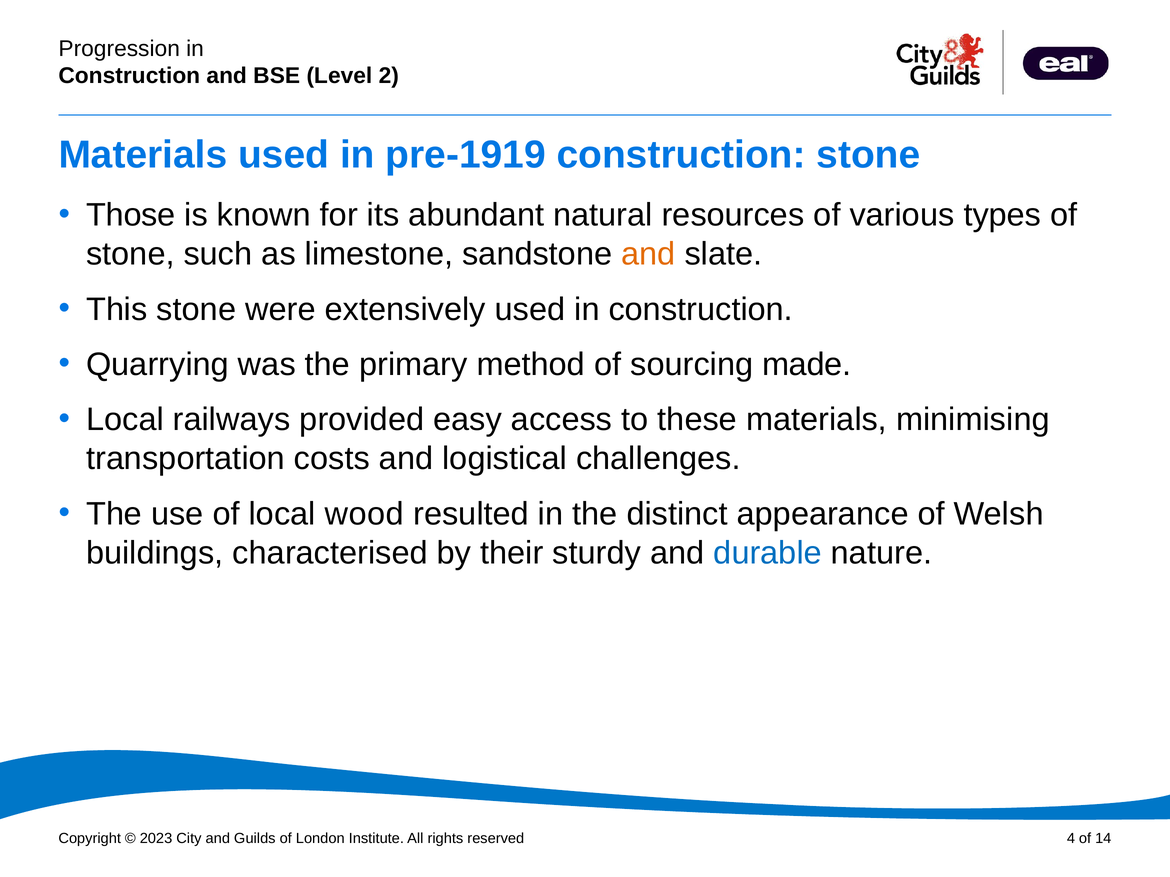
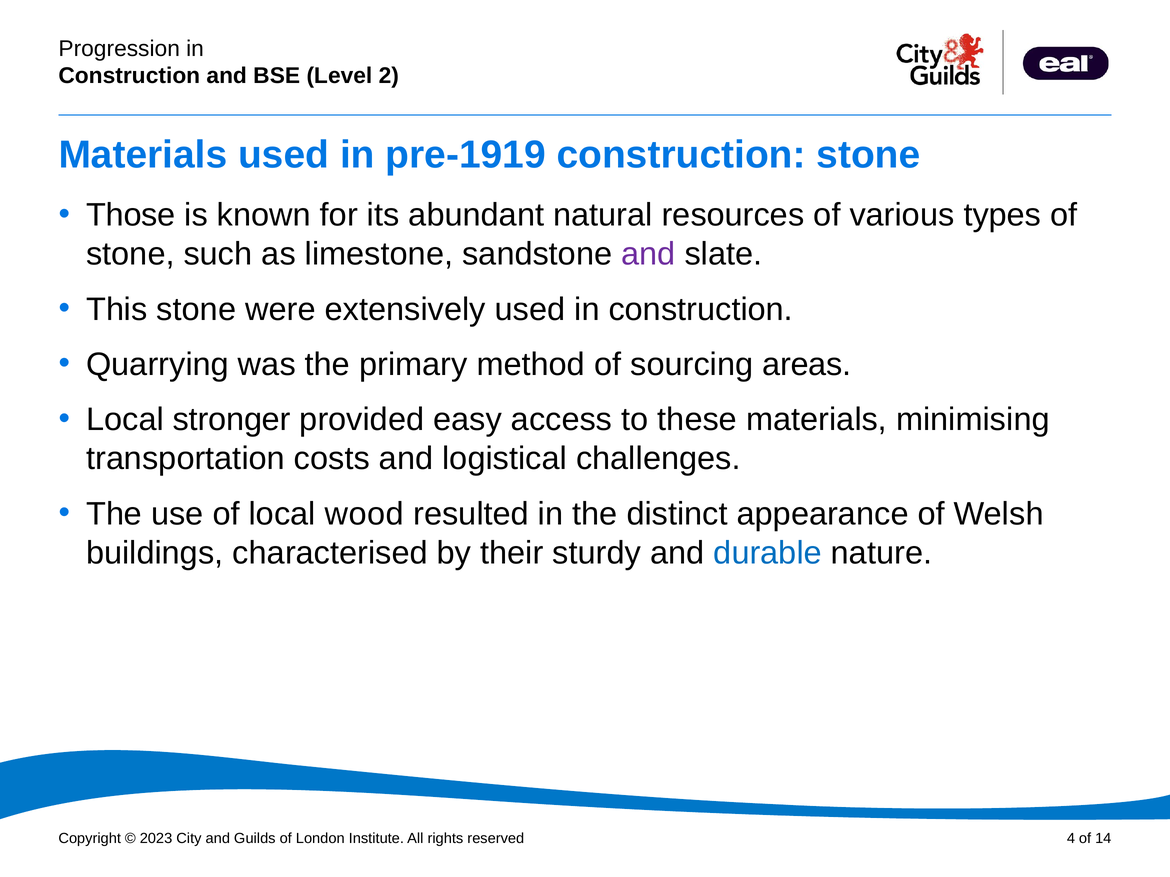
and at (648, 254) colour: orange -> purple
made: made -> areas
railways: railways -> stronger
